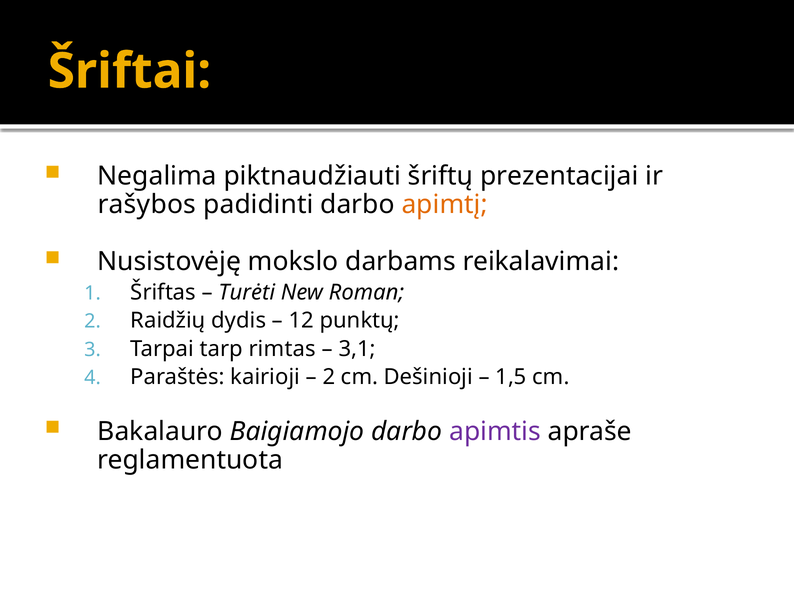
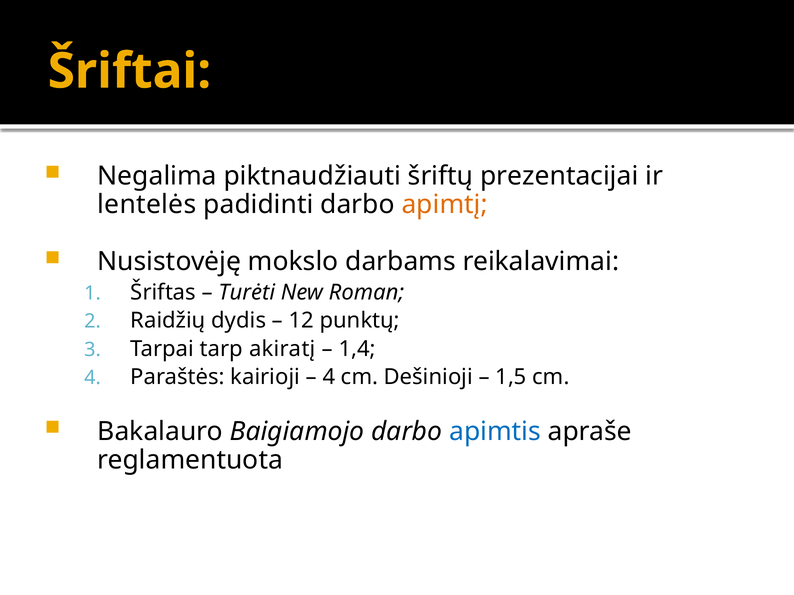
rašybos: rašybos -> lentelės
rimtas: rimtas -> akiratį
3,1: 3,1 -> 1,4
2 at (329, 377): 2 -> 4
apimtis colour: purple -> blue
